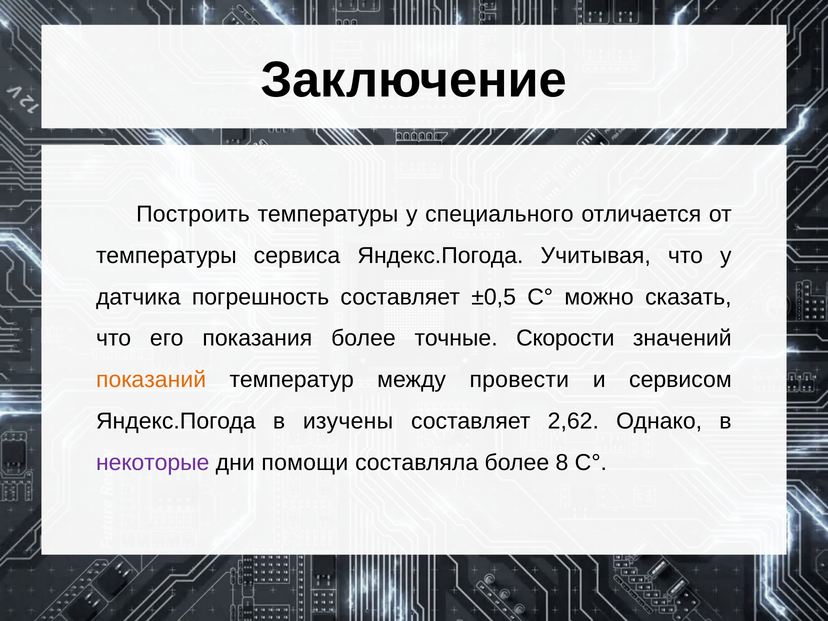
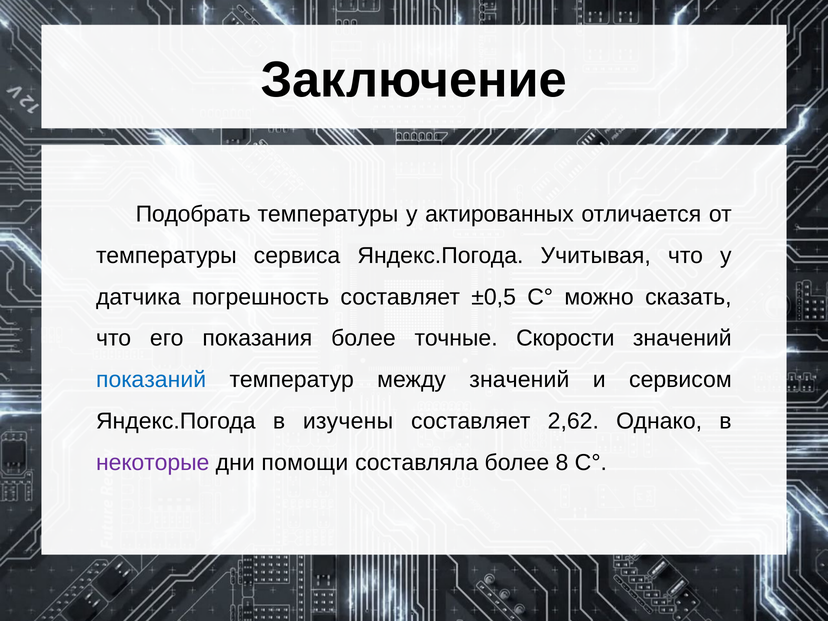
Построить: Построить -> Подобрать
специального: специального -> актированных
показаний colour: orange -> blue
между провести: провести -> значений
